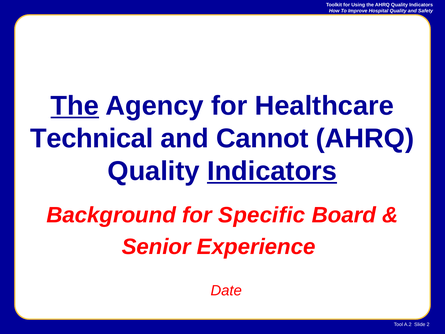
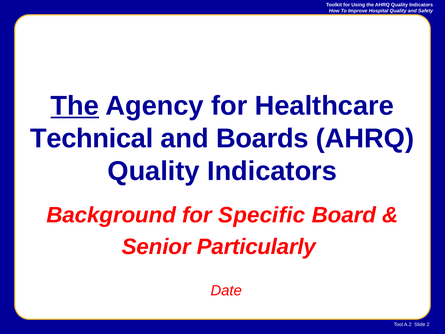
Cannot: Cannot -> Boards
Indicators at (272, 171) underline: present -> none
Experience: Experience -> Particularly
